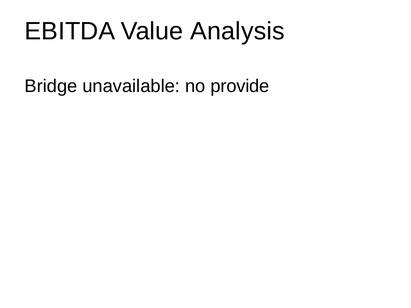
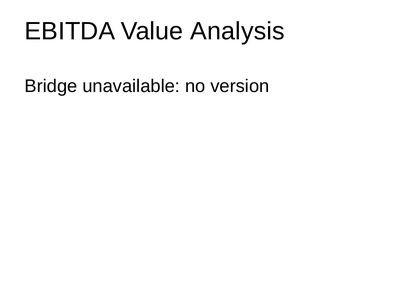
provide: provide -> version
